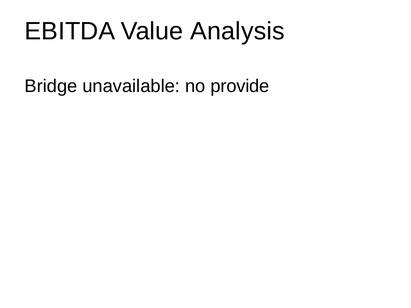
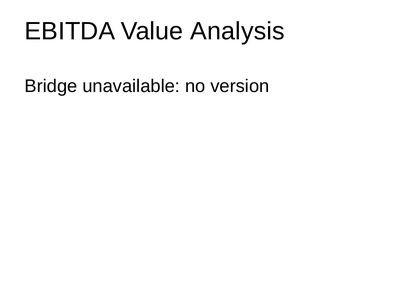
provide: provide -> version
